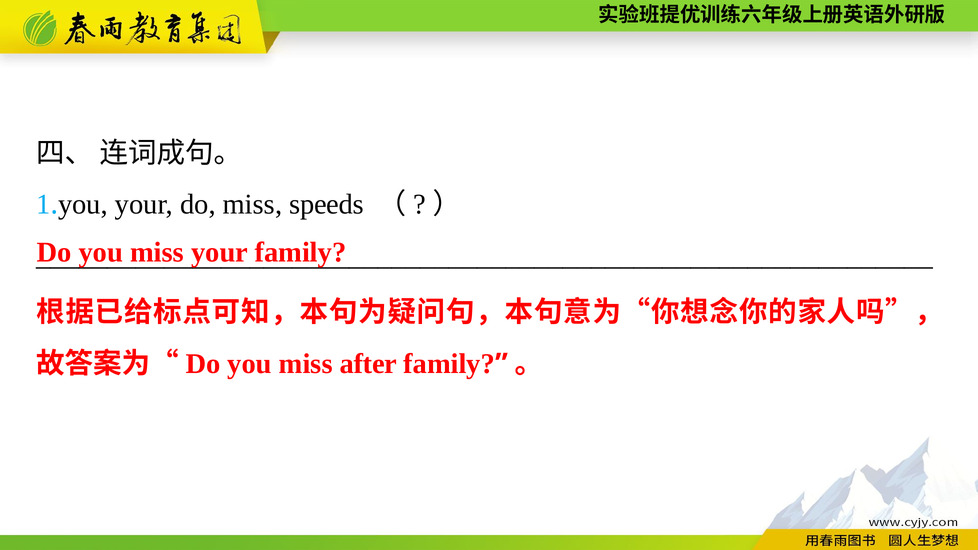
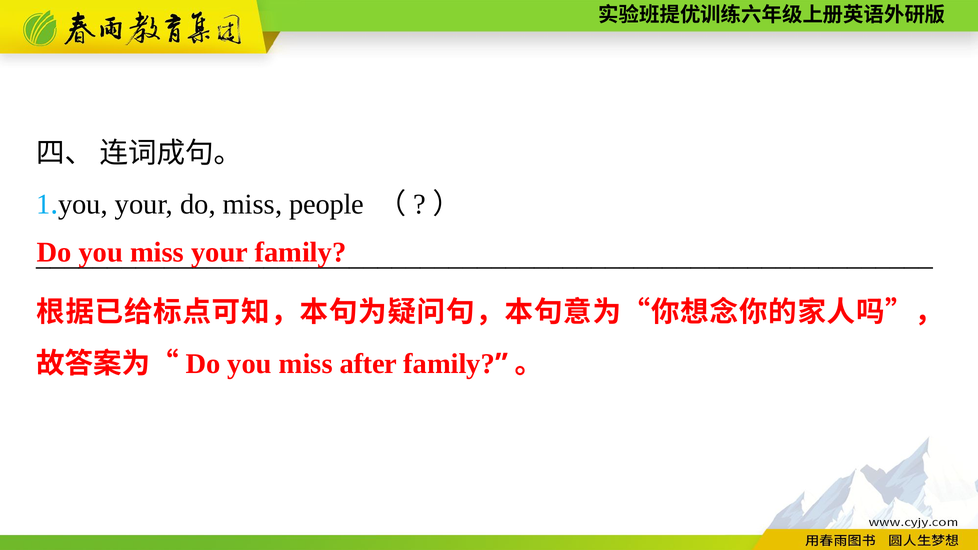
speeds: speeds -> people
